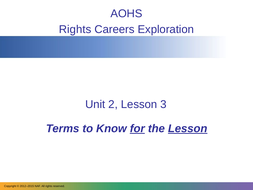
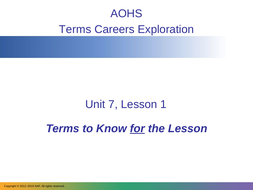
Rights at (75, 29): Rights -> Terms
2: 2 -> 7
3: 3 -> 1
Lesson at (188, 128) underline: present -> none
